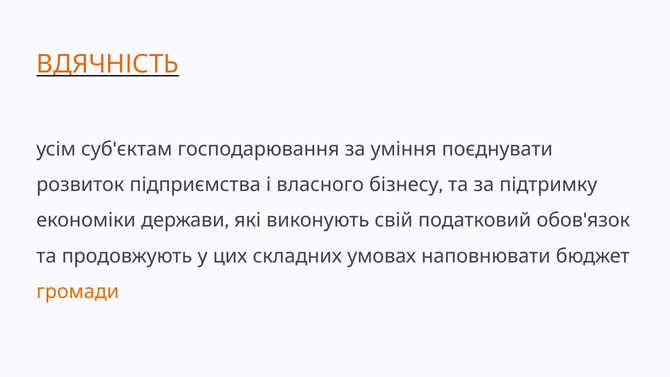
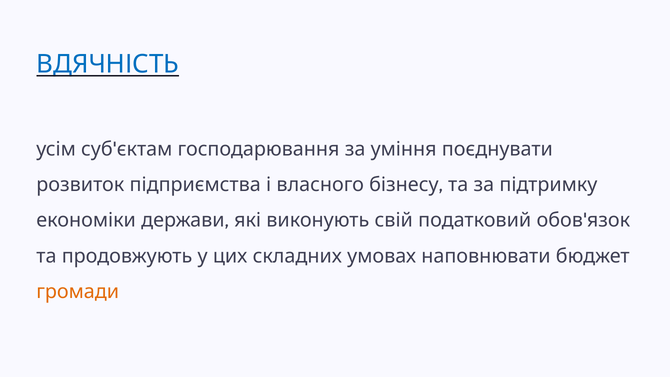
ВДЯЧНІСТЬ colour: orange -> blue
